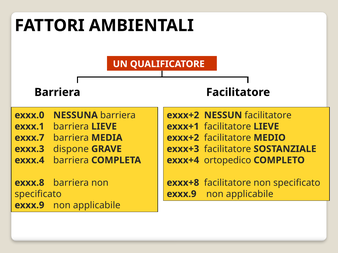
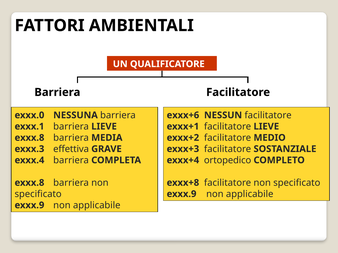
exxx+2 at (183, 115): exxx+2 -> exxx+6
exxx.7 at (29, 138): exxx.7 -> exxx.8
dispone: dispone -> effettiva
